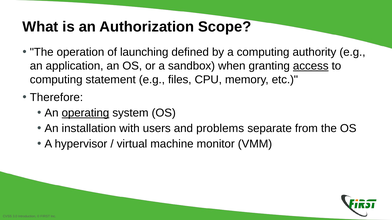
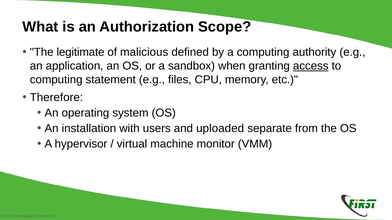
operation: operation -> legitimate
launching: launching -> malicious
operating underline: present -> none
problems: problems -> uploaded
